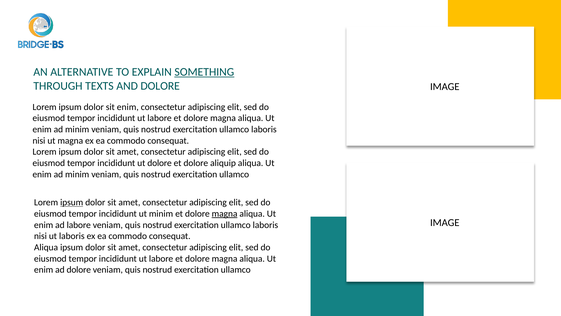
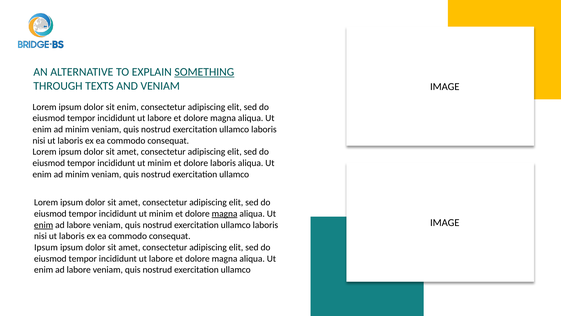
AND DOLORE: DOLORE -> VENIAM
magna at (70, 140): magna -> laboris
dolore at (160, 163): dolore -> minim
dolore aliquip: aliquip -> laboris
ipsum at (72, 202) underline: present -> none
enim at (44, 225) underline: none -> present
Aliqua at (46, 247): Aliqua -> Ipsum
dolore at (79, 269): dolore -> labore
